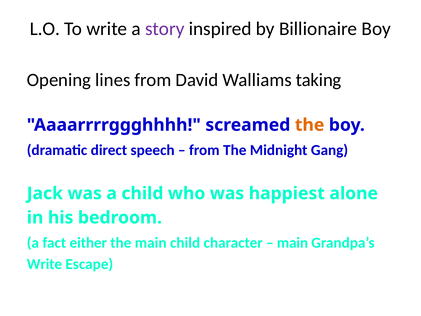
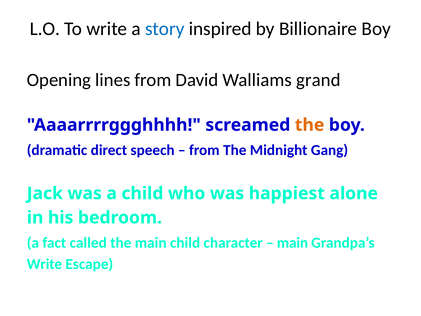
story colour: purple -> blue
taking: taking -> grand
either: either -> called
